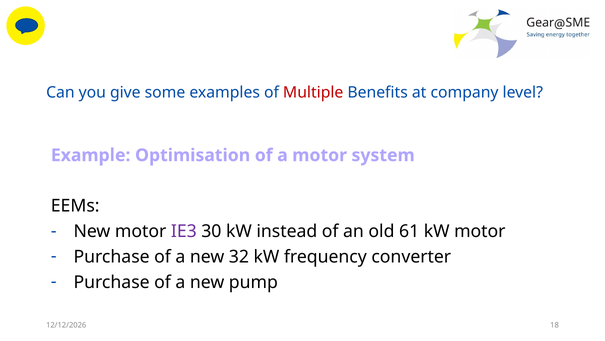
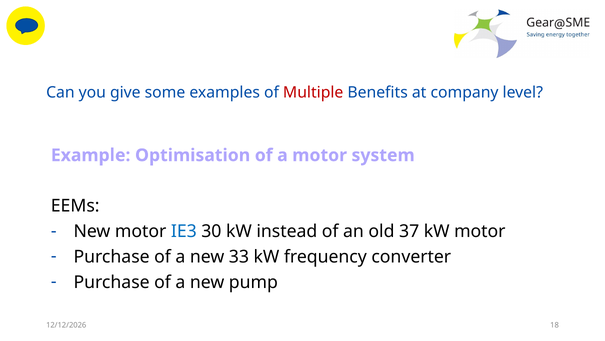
IE3 colour: purple -> blue
61: 61 -> 37
32: 32 -> 33
